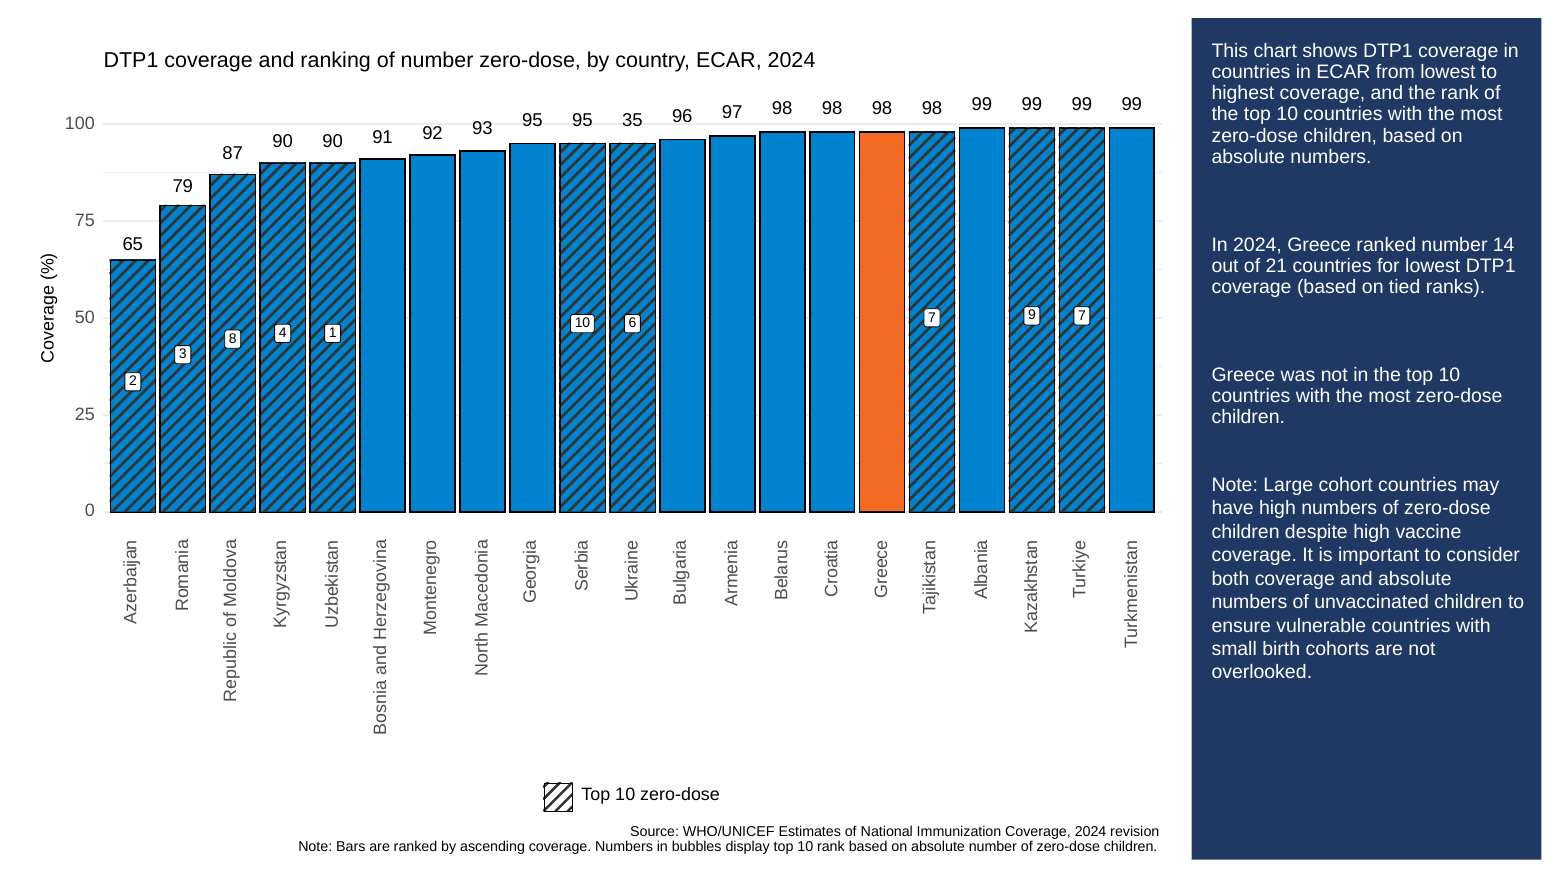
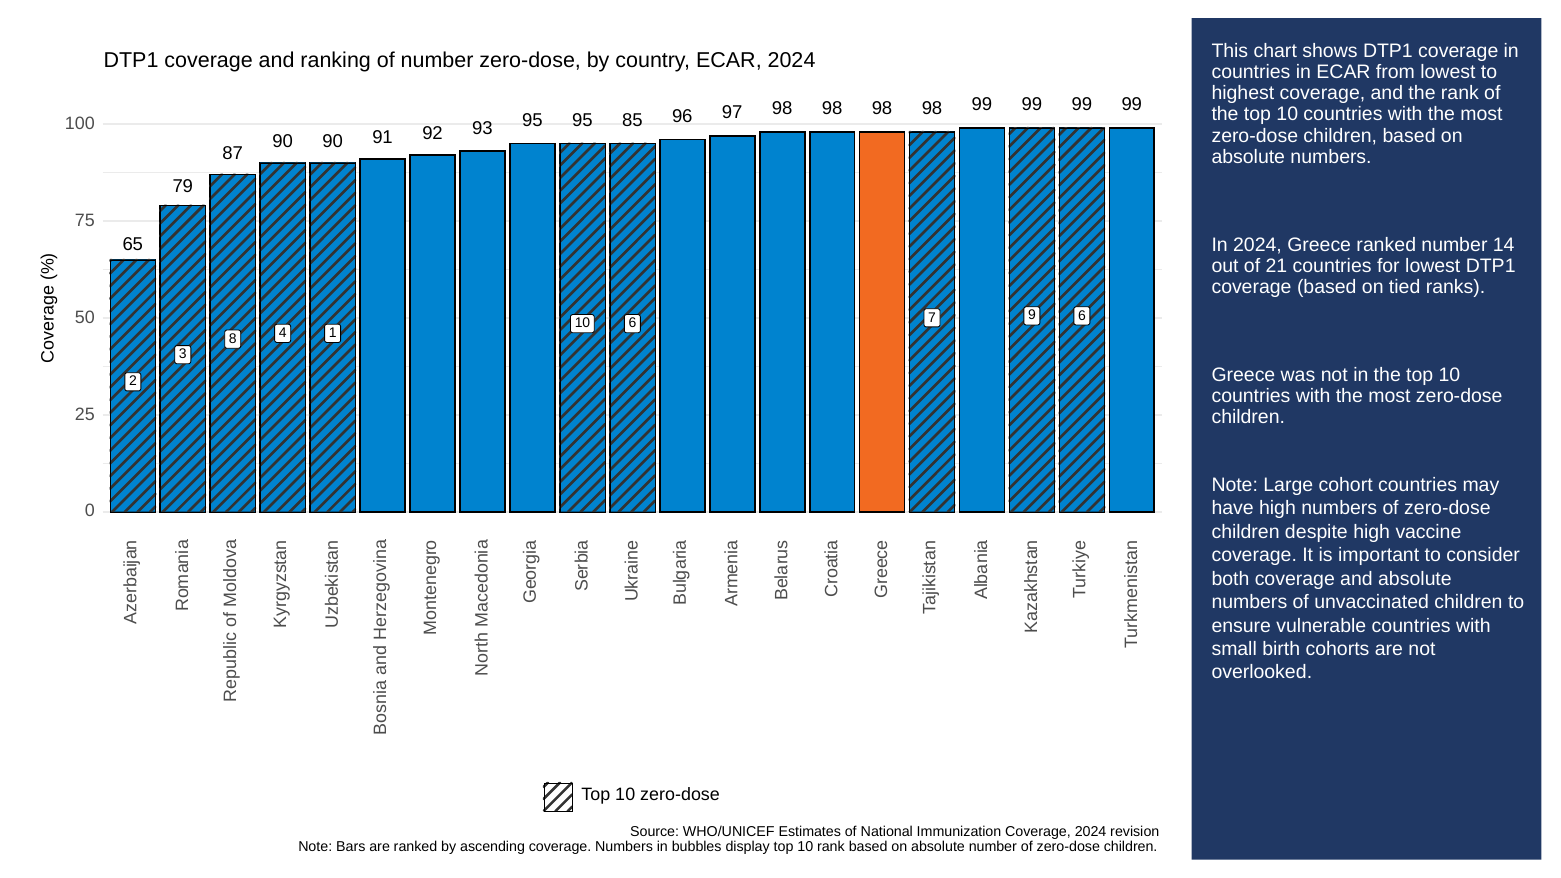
35: 35 -> 85
7 7: 7 -> 6
